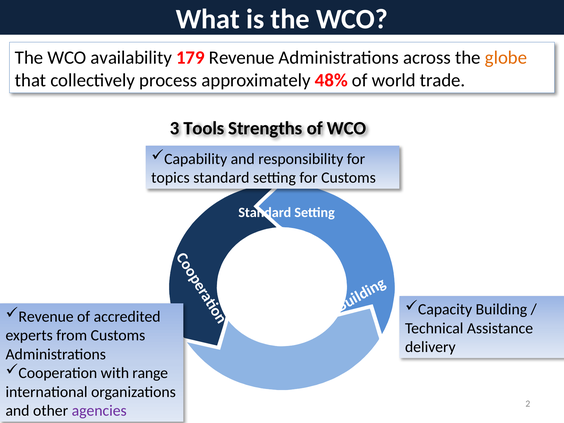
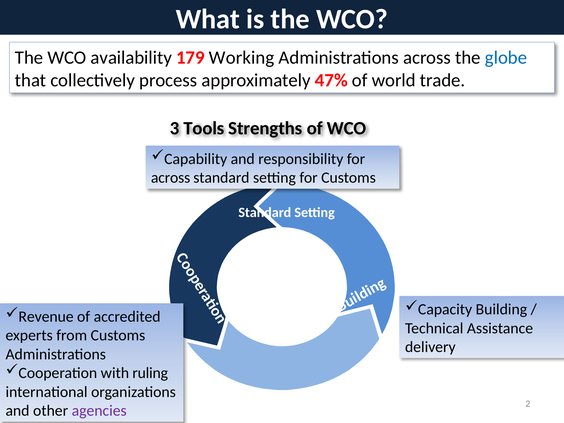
179 Revenue: Revenue -> Working
globe colour: orange -> blue
48%: 48% -> 47%
topics at (170, 178): topics -> across
range: range -> ruling
